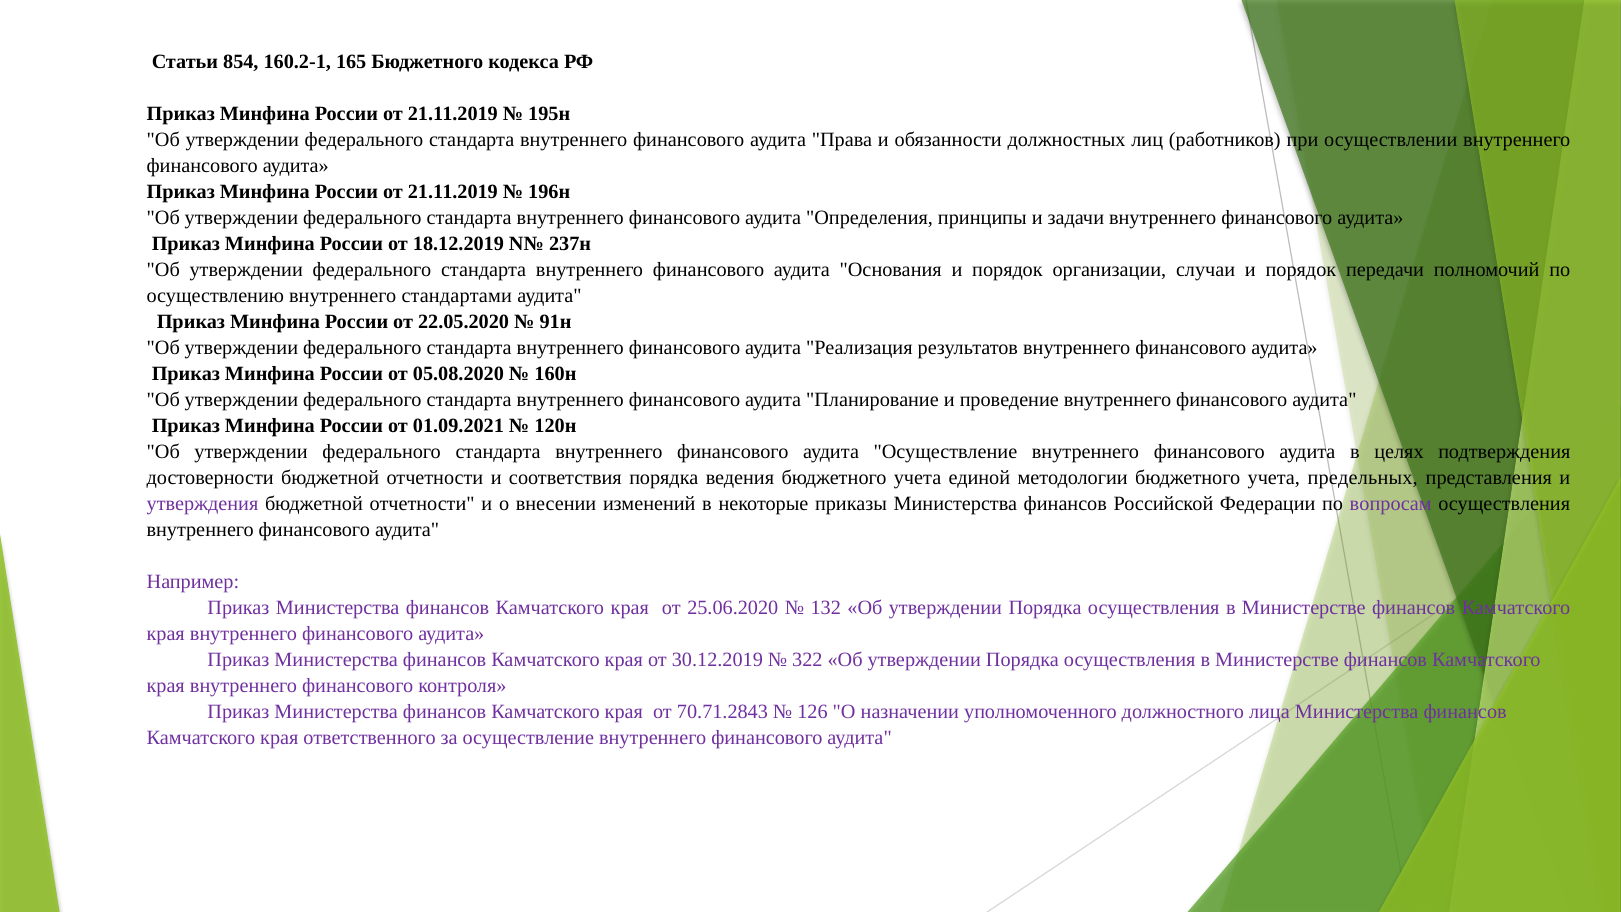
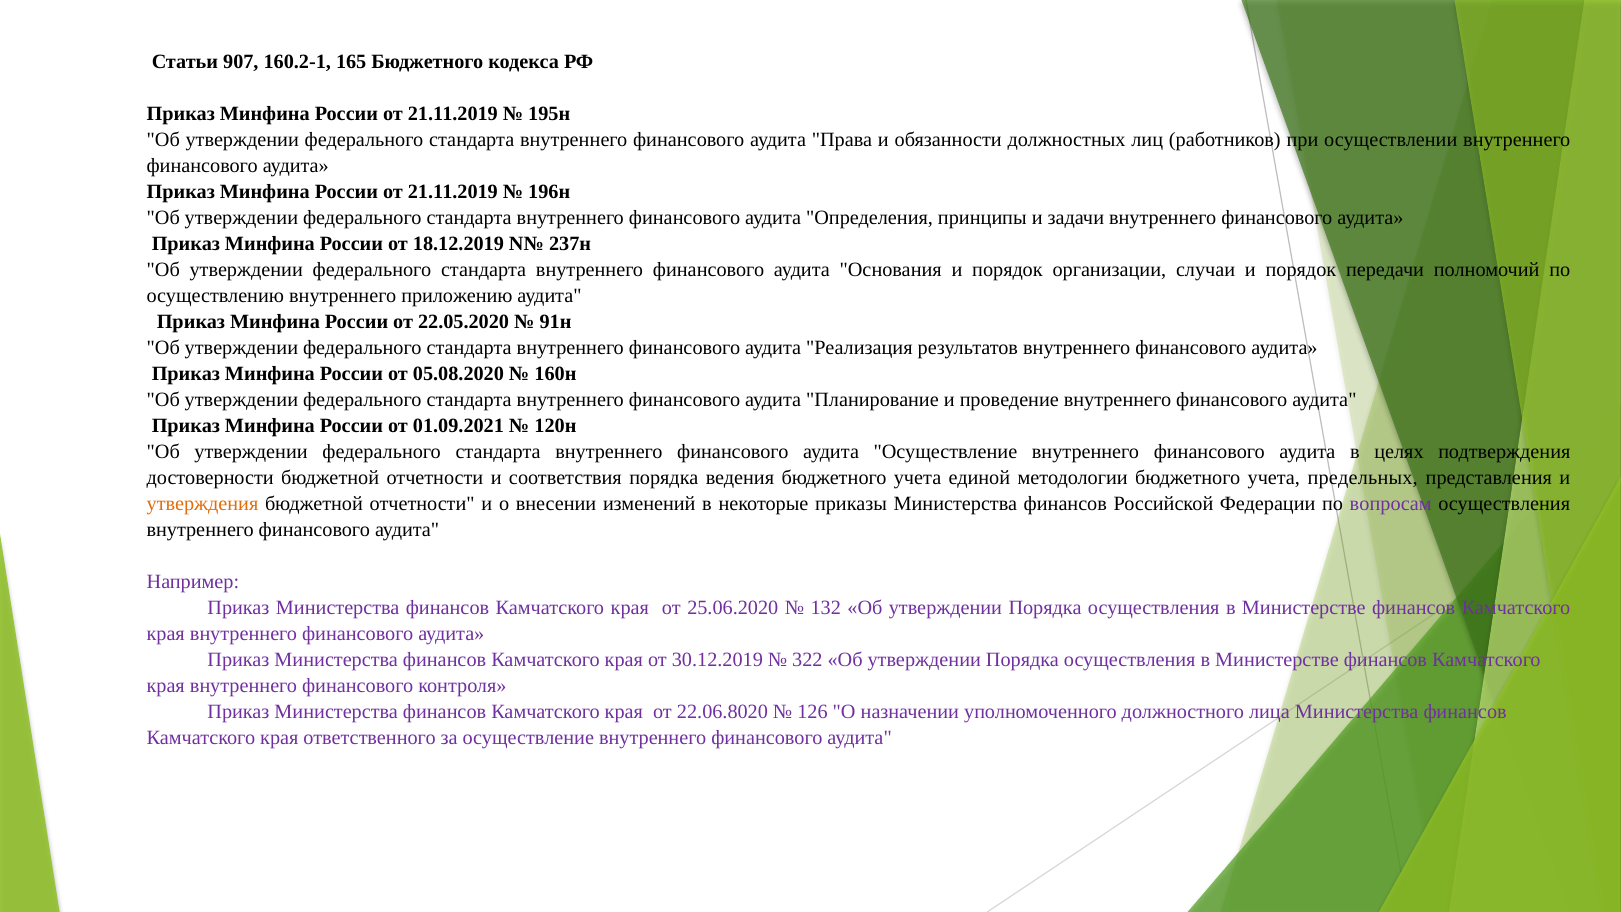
854: 854 -> 907
стандартами: стандартами -> приложению
утверждения colour: purple -> orange
70.71.2843: 70.71.2843 -> 22.06.8020
